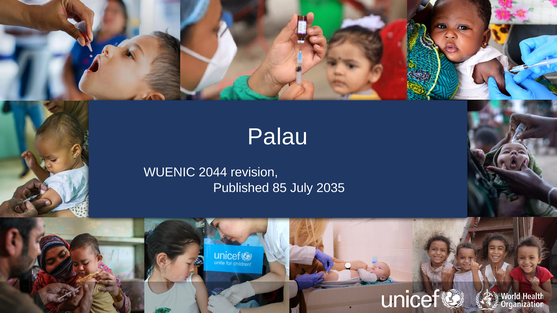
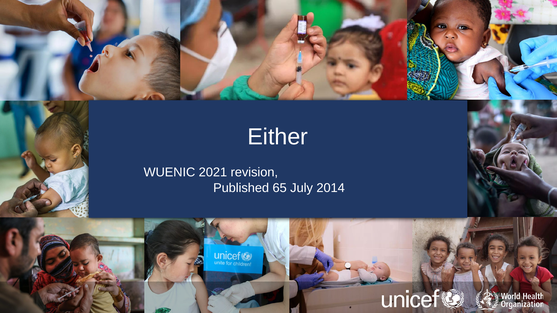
Palau: Palau -> Either
2044: 2044 -> 2021
85: 85 -> 65
2035: 2035 -> 2014
